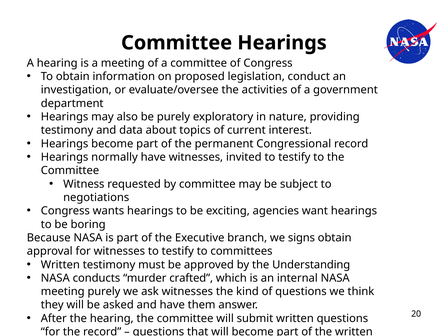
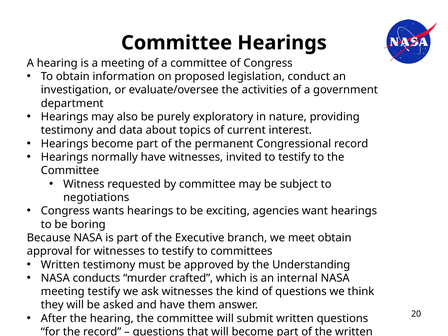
signs: signs -> meet
meeting purely: purely -> testify
